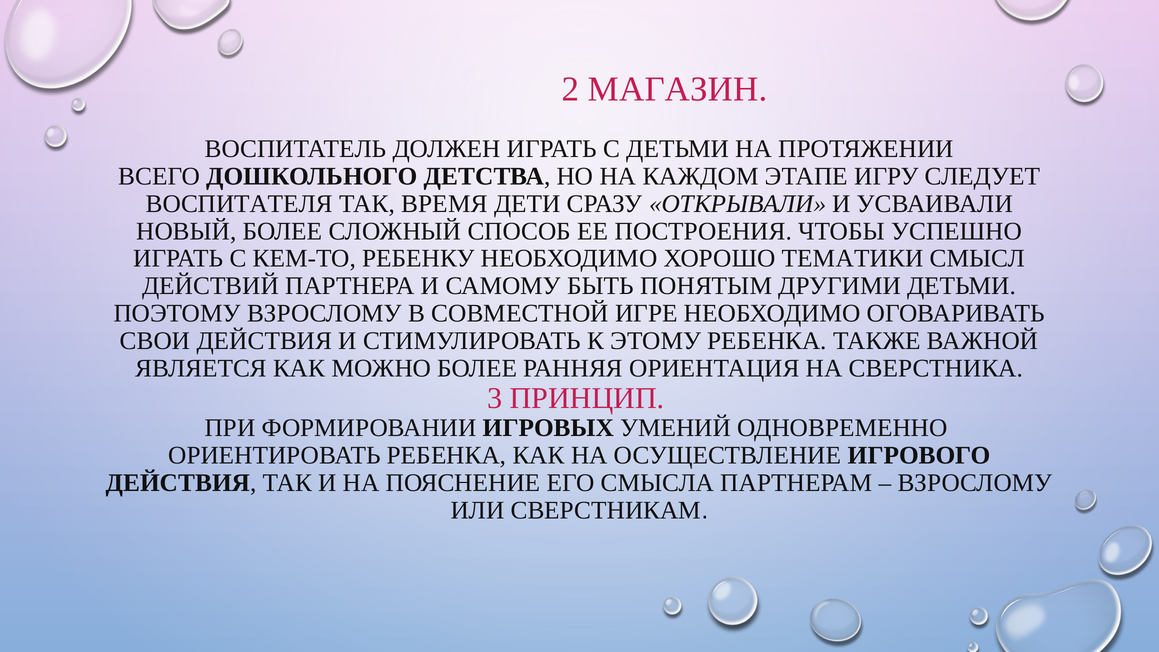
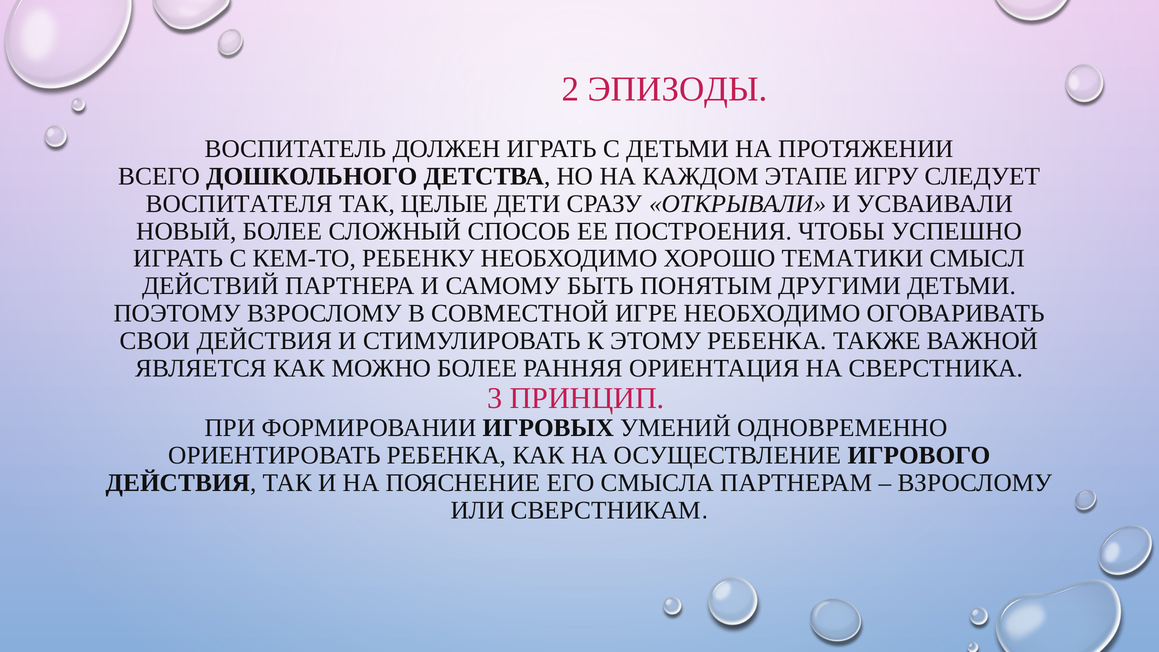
МАГАЗИН: МАГАЗИН -> ЭПИЗОДЫ
ВРЕМЯ: ВРЕМЯ -> ЦЕЛЫЕ
